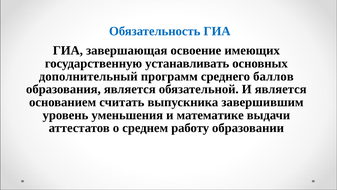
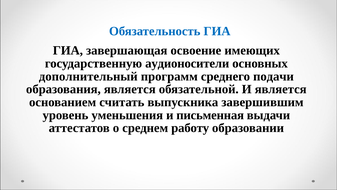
устанавливать: устанавливать -> аудионосители
баллов: баллов -> подачи
математике: математике -> письменная
